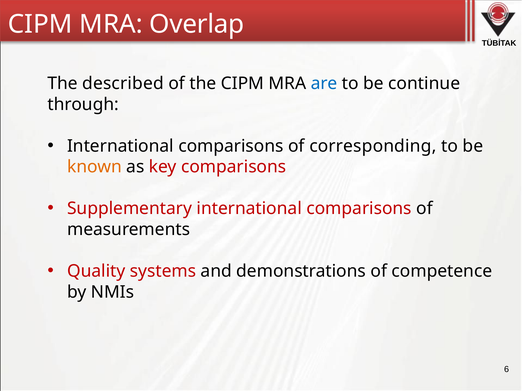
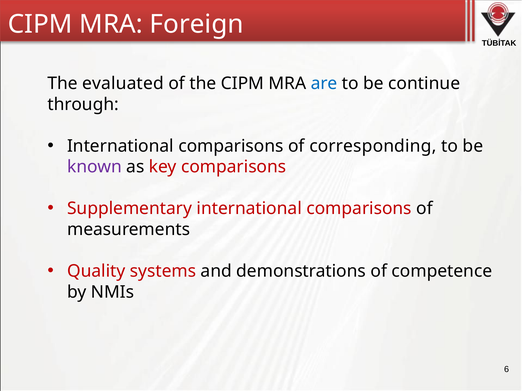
Overlap: Overlap -> Foreign
described: described -> evaluated
known colour: orange -> purple
